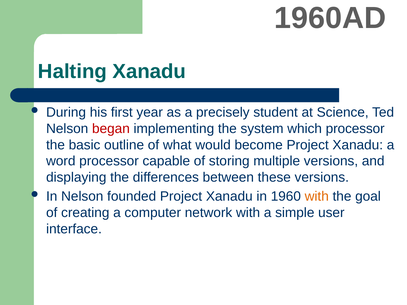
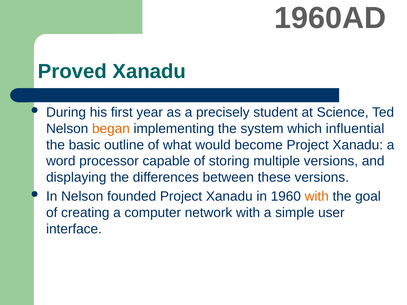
Halting: Halting -> Proved
began colour: red -> orange
which processor: processor -> influential
